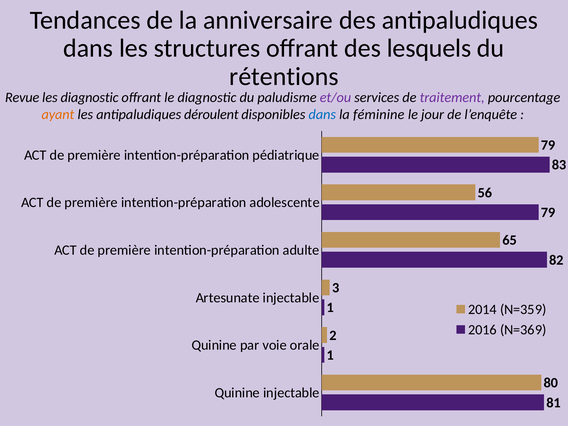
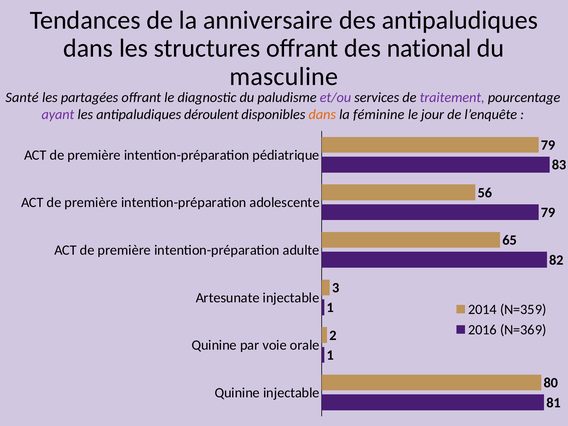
lesquels: lesquels -> national
rétentions: rétentions -> masculine
Revue: Revue -> Santé
les diagnostic: diagnostic -> partagées
ayant colour: orange -> purple
dans at (322, 115) colour: blue -> orange
